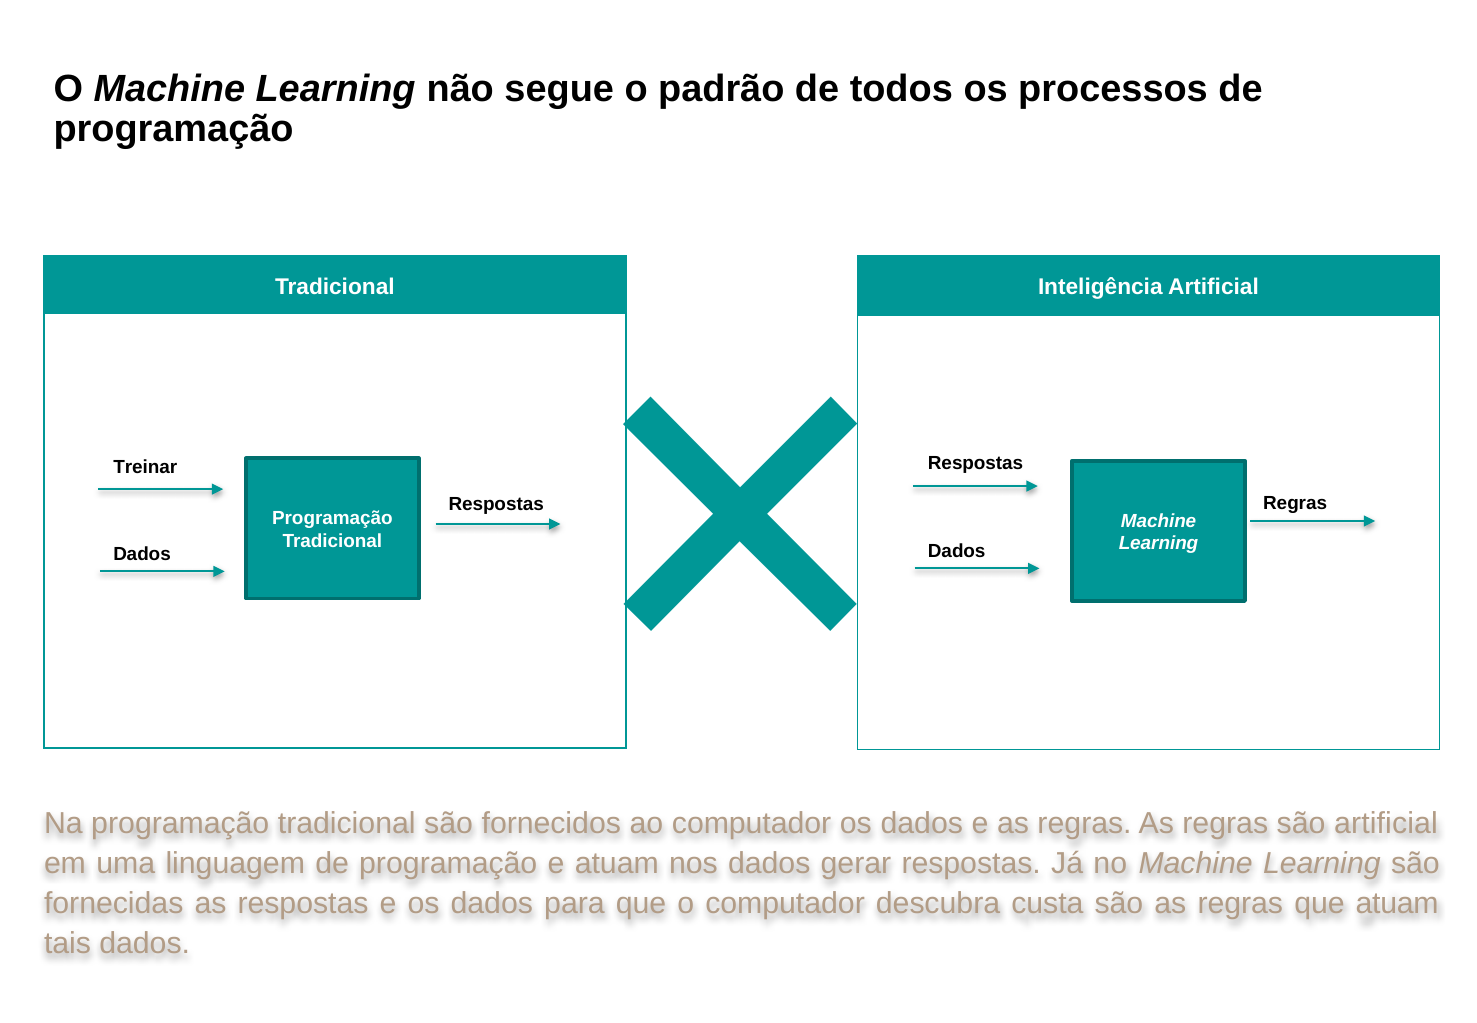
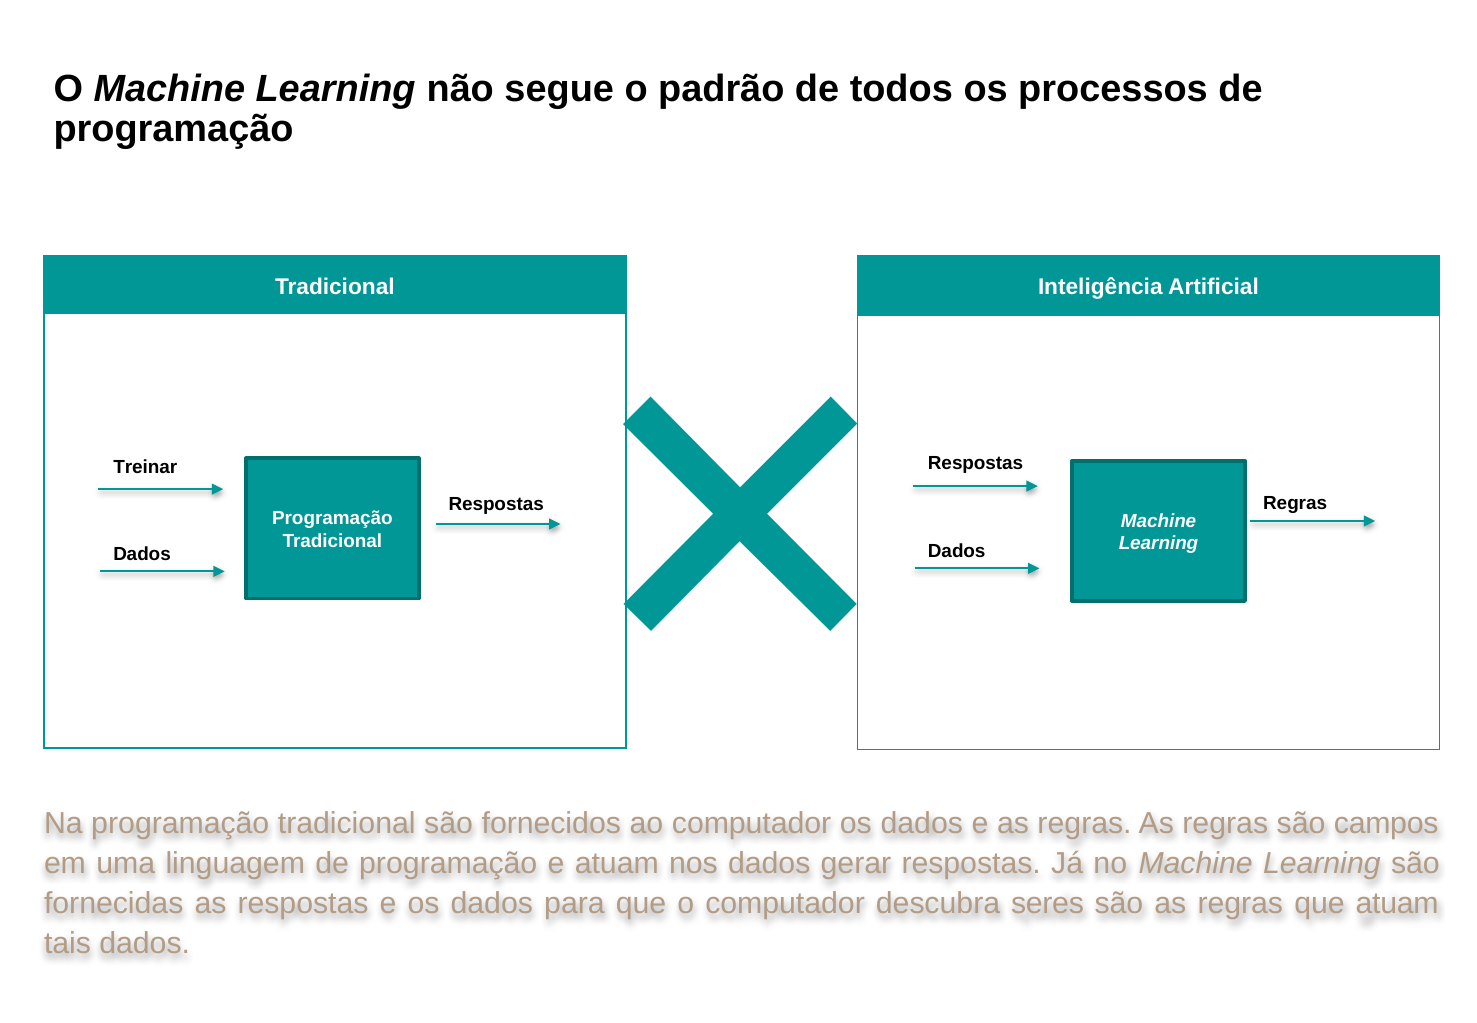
são artificial: artificial -> campos
custa: custa -> seres
